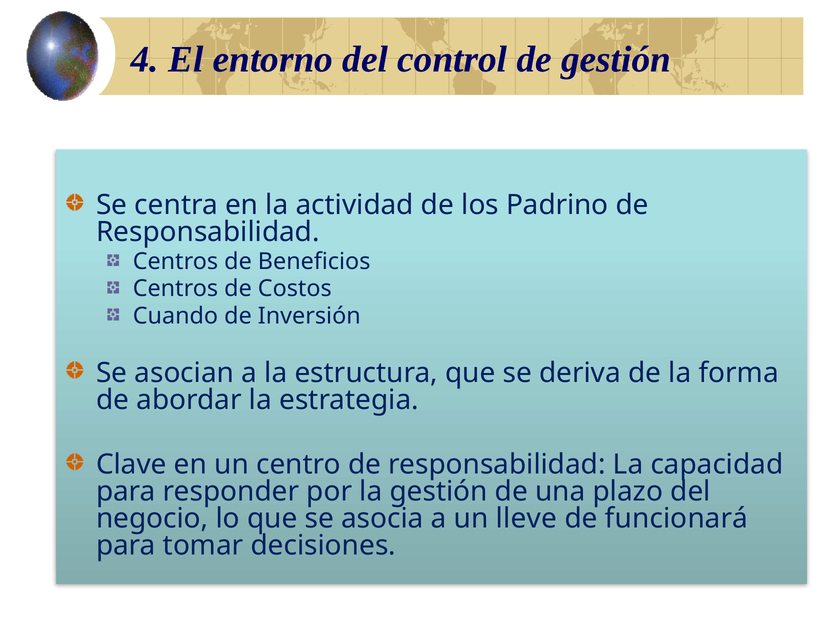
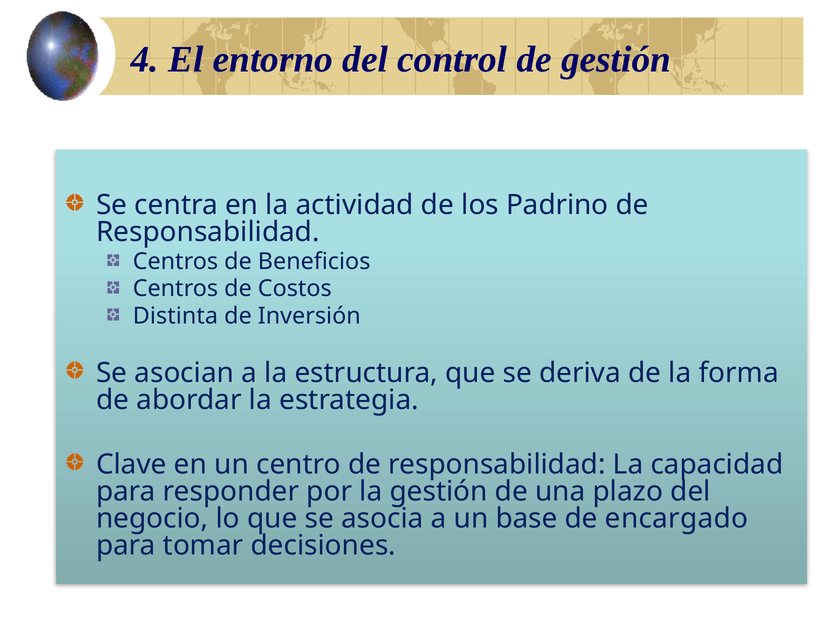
Cuando: Cuando -> Distinta
lleve: lleve -> base
funcionará: funcionará -> encargado
